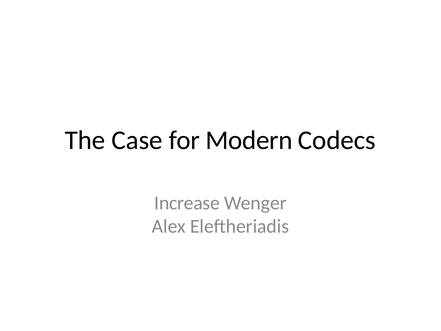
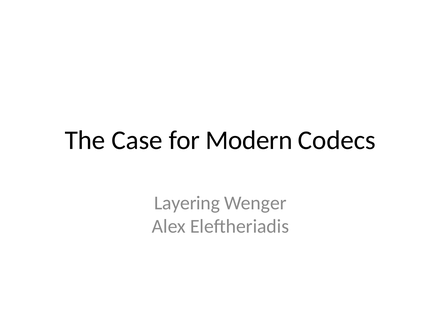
Increase: Increase -> Layering
